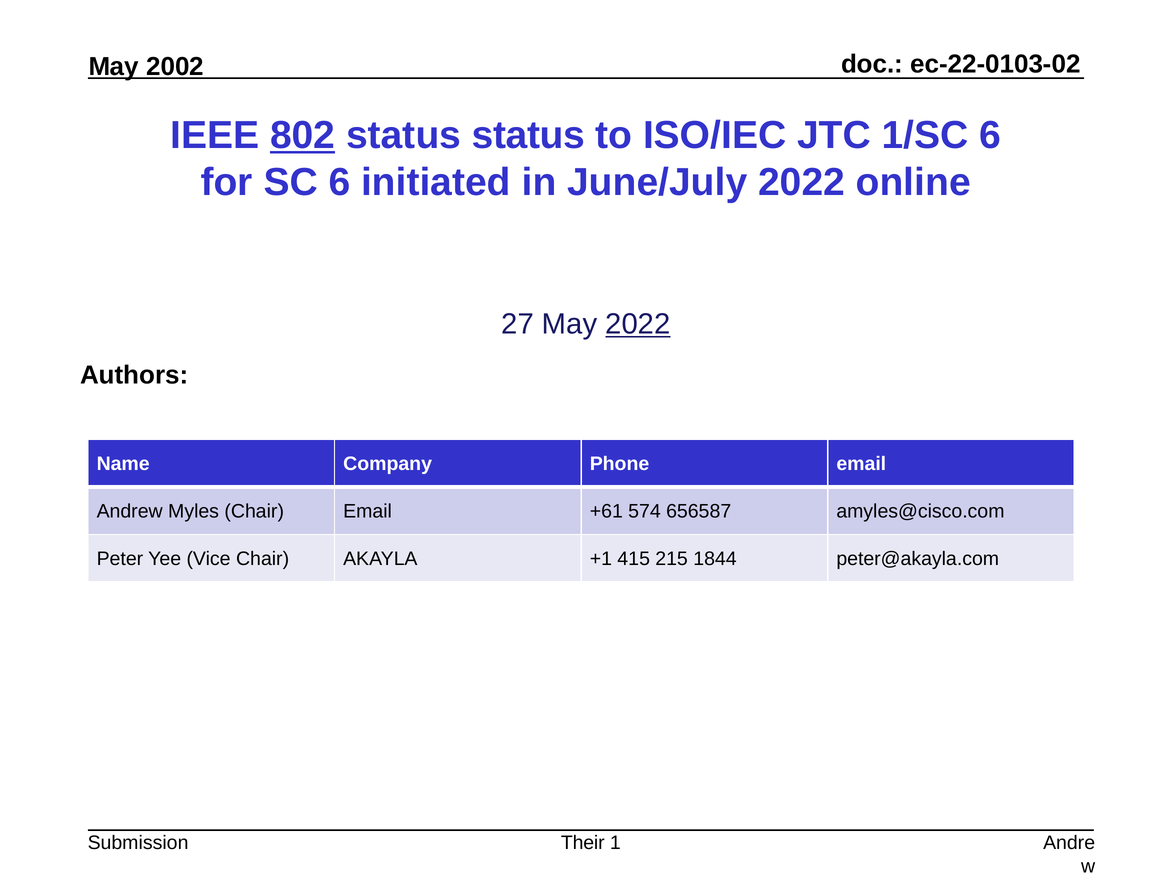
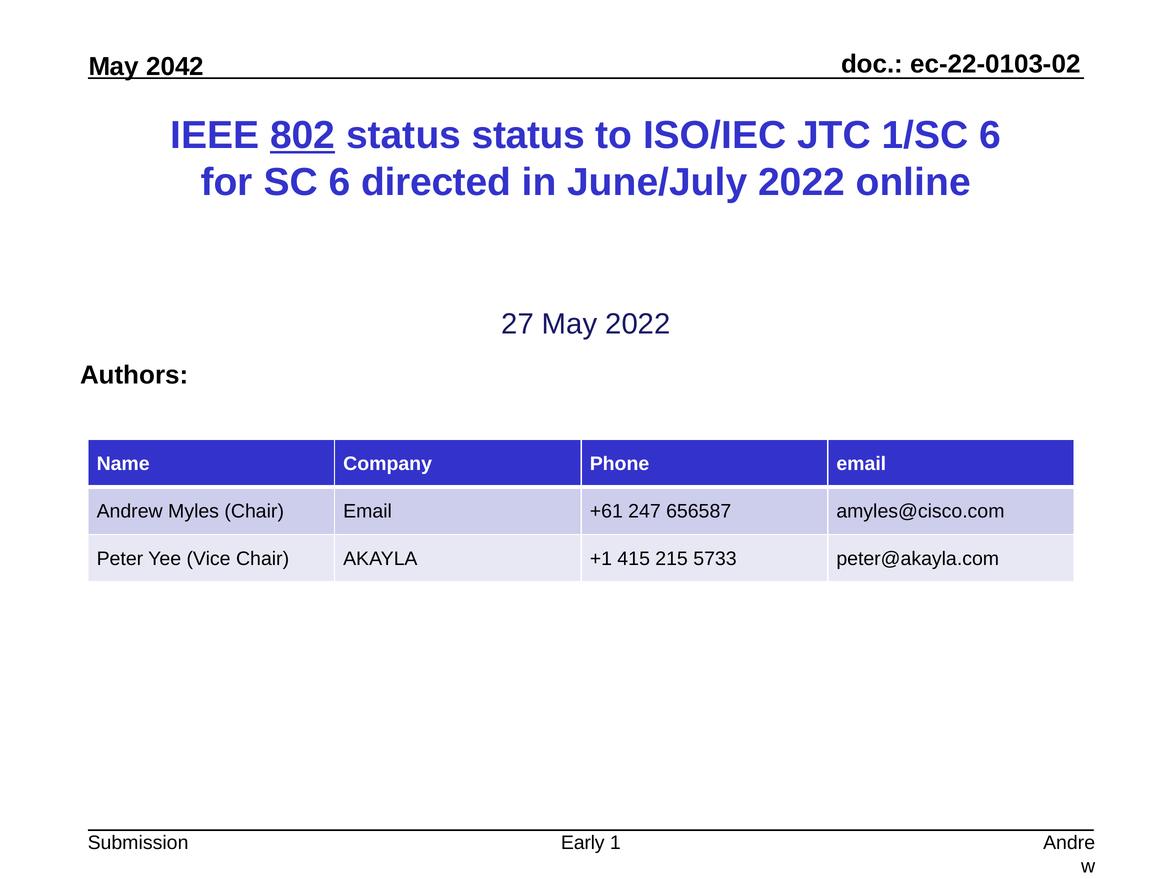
2002: 2002 -> 2042
initiated: initiated -> directed
2022 at (638, 324) underline: present -> none
574: 574 -> 247
1844: 1844 -> 5733
Their: Their -> Early
